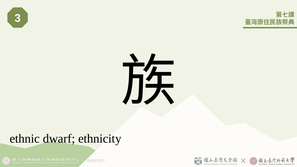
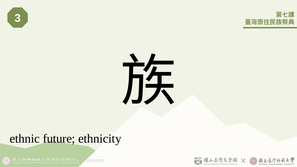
dwarf: dwarf -> future
